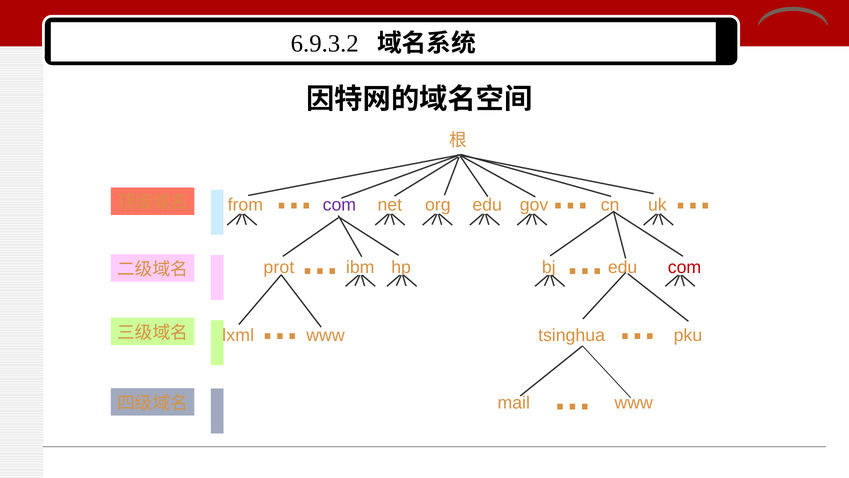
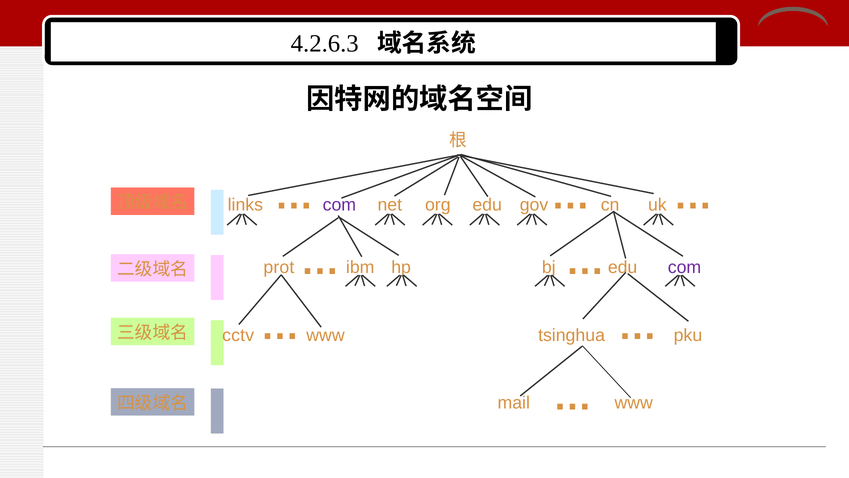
6.9.3.2: 6.9.3.2 -> 4.2.6.3
from: from -> links
com at (685, 267) colour: red -> purple
lxml: lxml -> cctv
